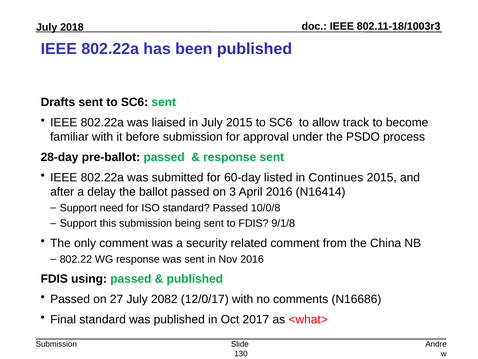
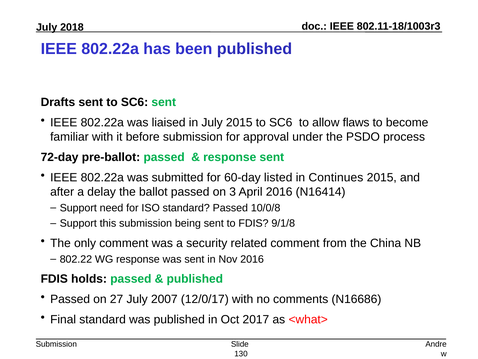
track: track -> flaws
28-day: 28-day -> 72-day
using: using -> holds
2082: 2082 -> 2007
